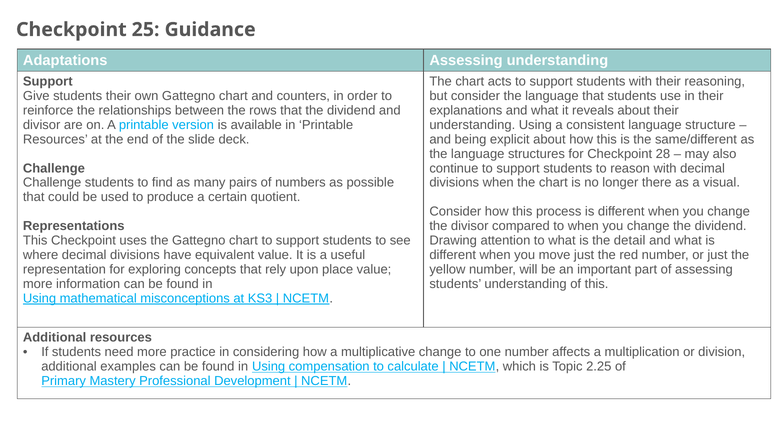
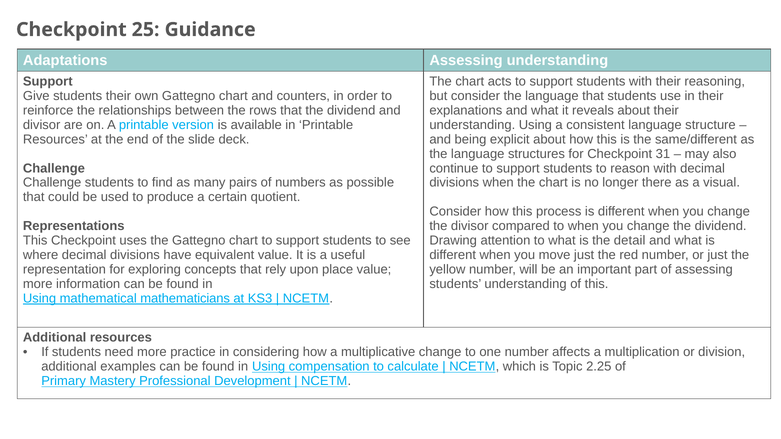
28: 28 -> 31
misconceptions: misconceptions -> mathematicians
